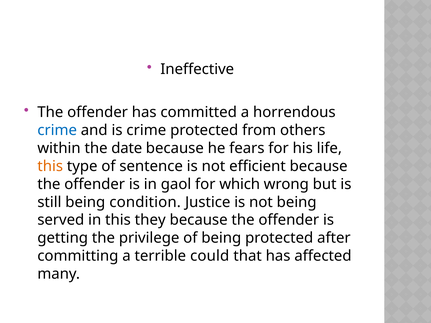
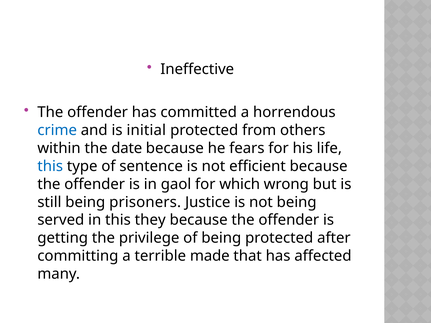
is crime: crime -> initial
this at (50, 166) colour: orange -> blue
condition: condition -> prisoners
could: could -> made
